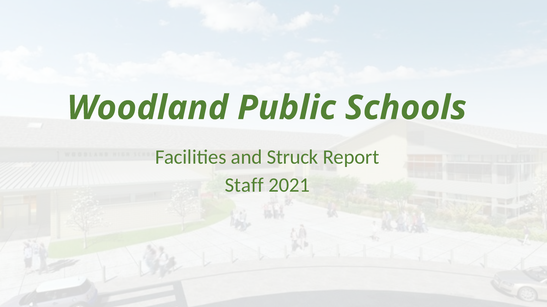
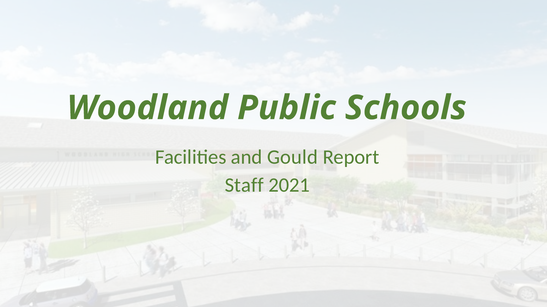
Struck: Struck -> Gould
